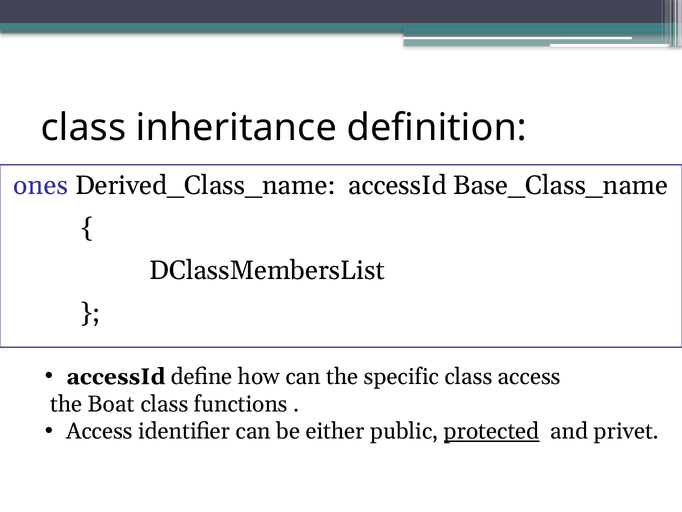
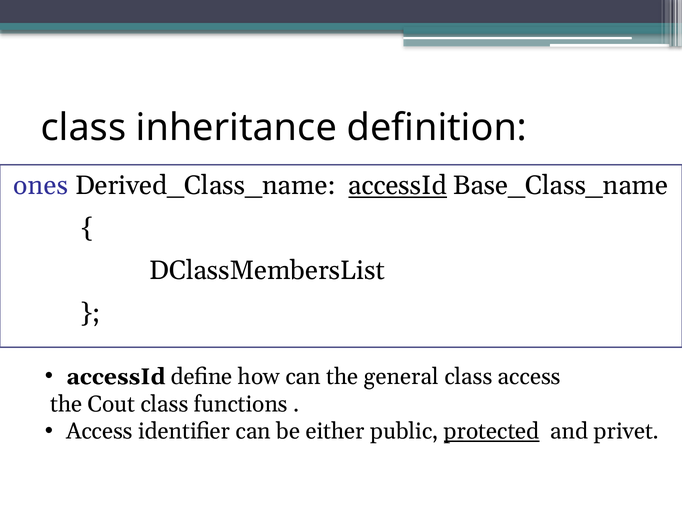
accessId at (398, 186) underline: none -> present
specific: specific -> general
Boat: Boat -> Cout
